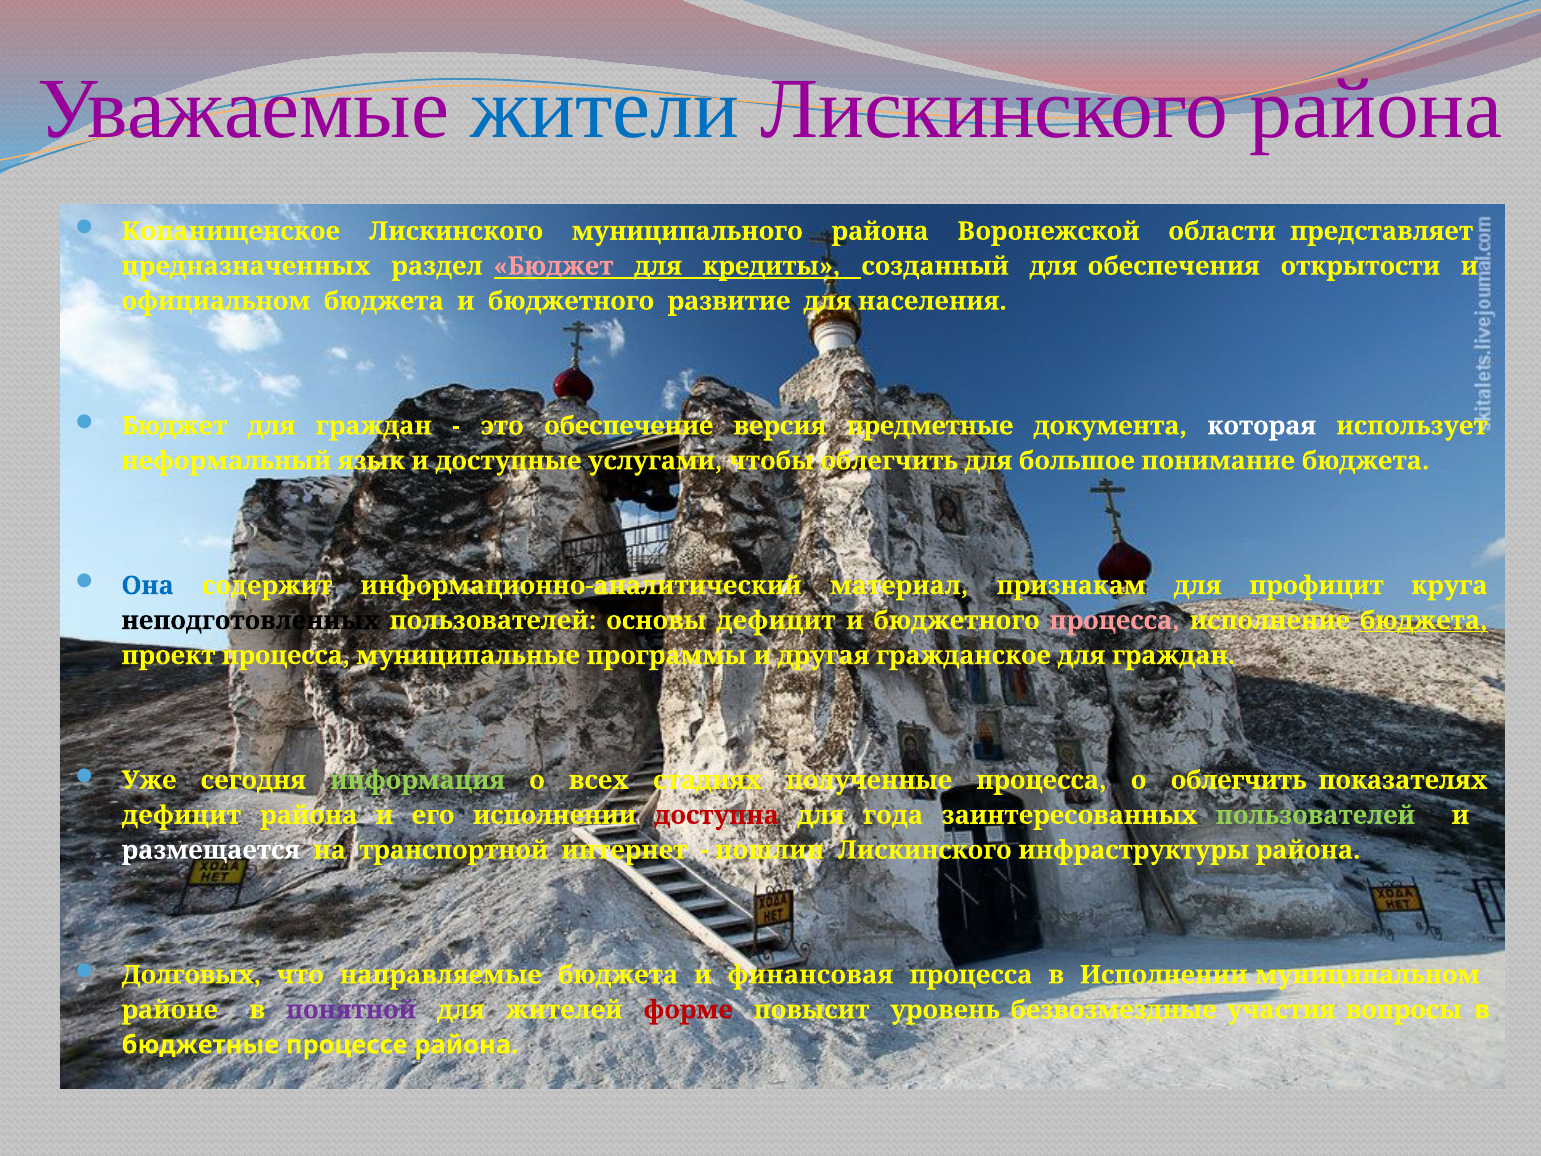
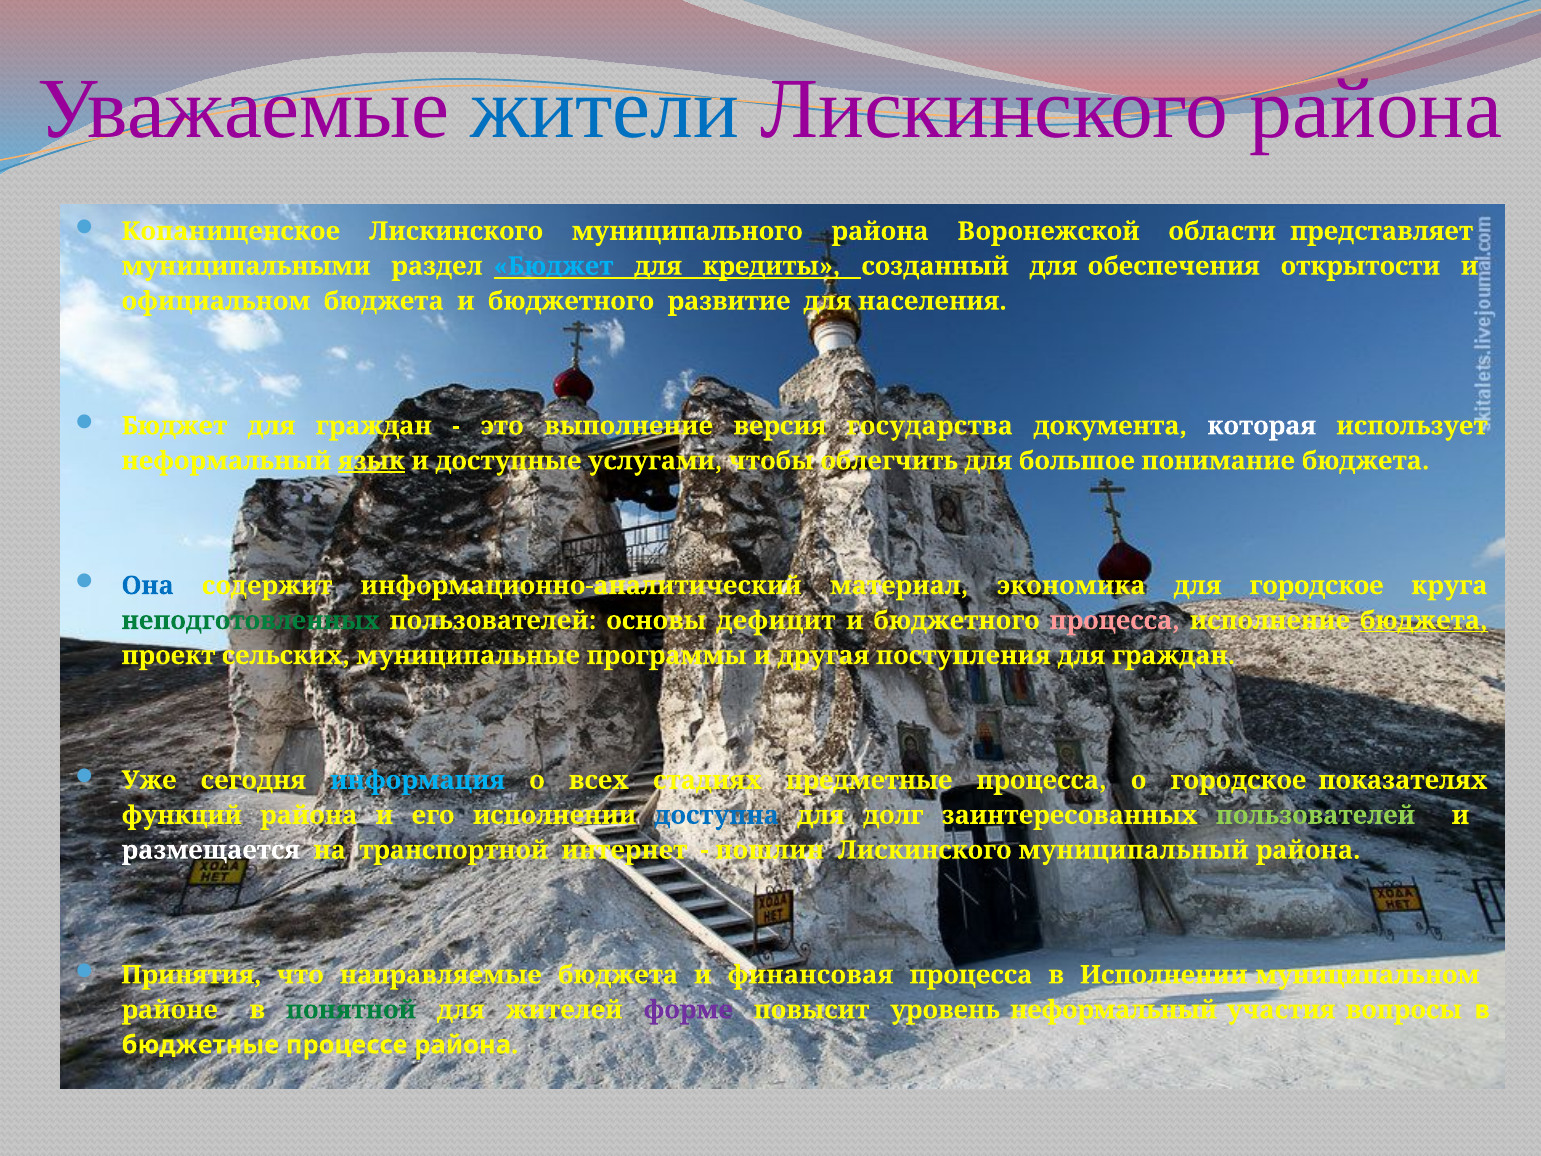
предназначенных: предназначенных -> муниципальными
Бюджет at (554, 266) colour: pink -> light blue
обеспечение: обеспечение -> выполнение
предметные: предметные -> государства
язык underline: none -> present
признакам: признакам -> экономика
для профицит: профицит -> городское
неподготовленных colour: black -> green
проект процесса: процесса -> сельских
гражданское: гражданское -> поступления
информация colour: light green -> light blue
полученные: полученные -> предметные
о облегчить: облегчить -> городское
дефицит at (182, 815): дефицит -> функций
доступна colour: red -> blue
года: года -> долг
инфраструктуры: инфраструктуры -> муниципальный
Долговых: Долговых -> Принятия
понятной colour: purple -> green
форме colour: red -> purple
уровень безвозмездные: безвозмездные -> неформальный
